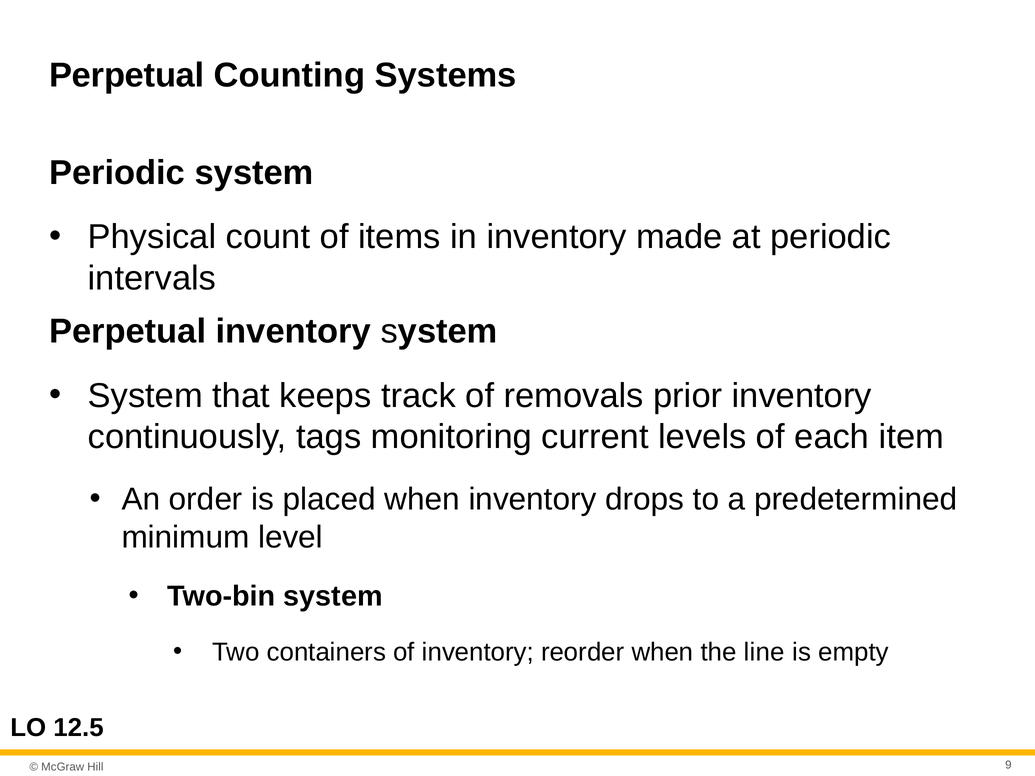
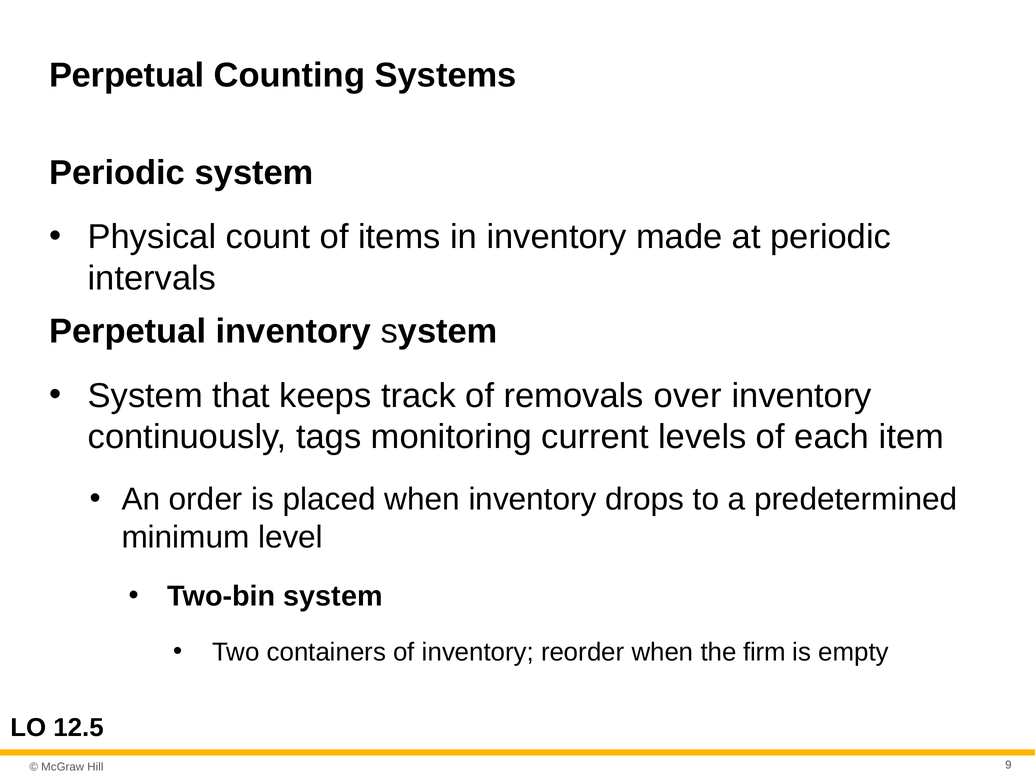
prior: prior -> over
line: line -> firm
